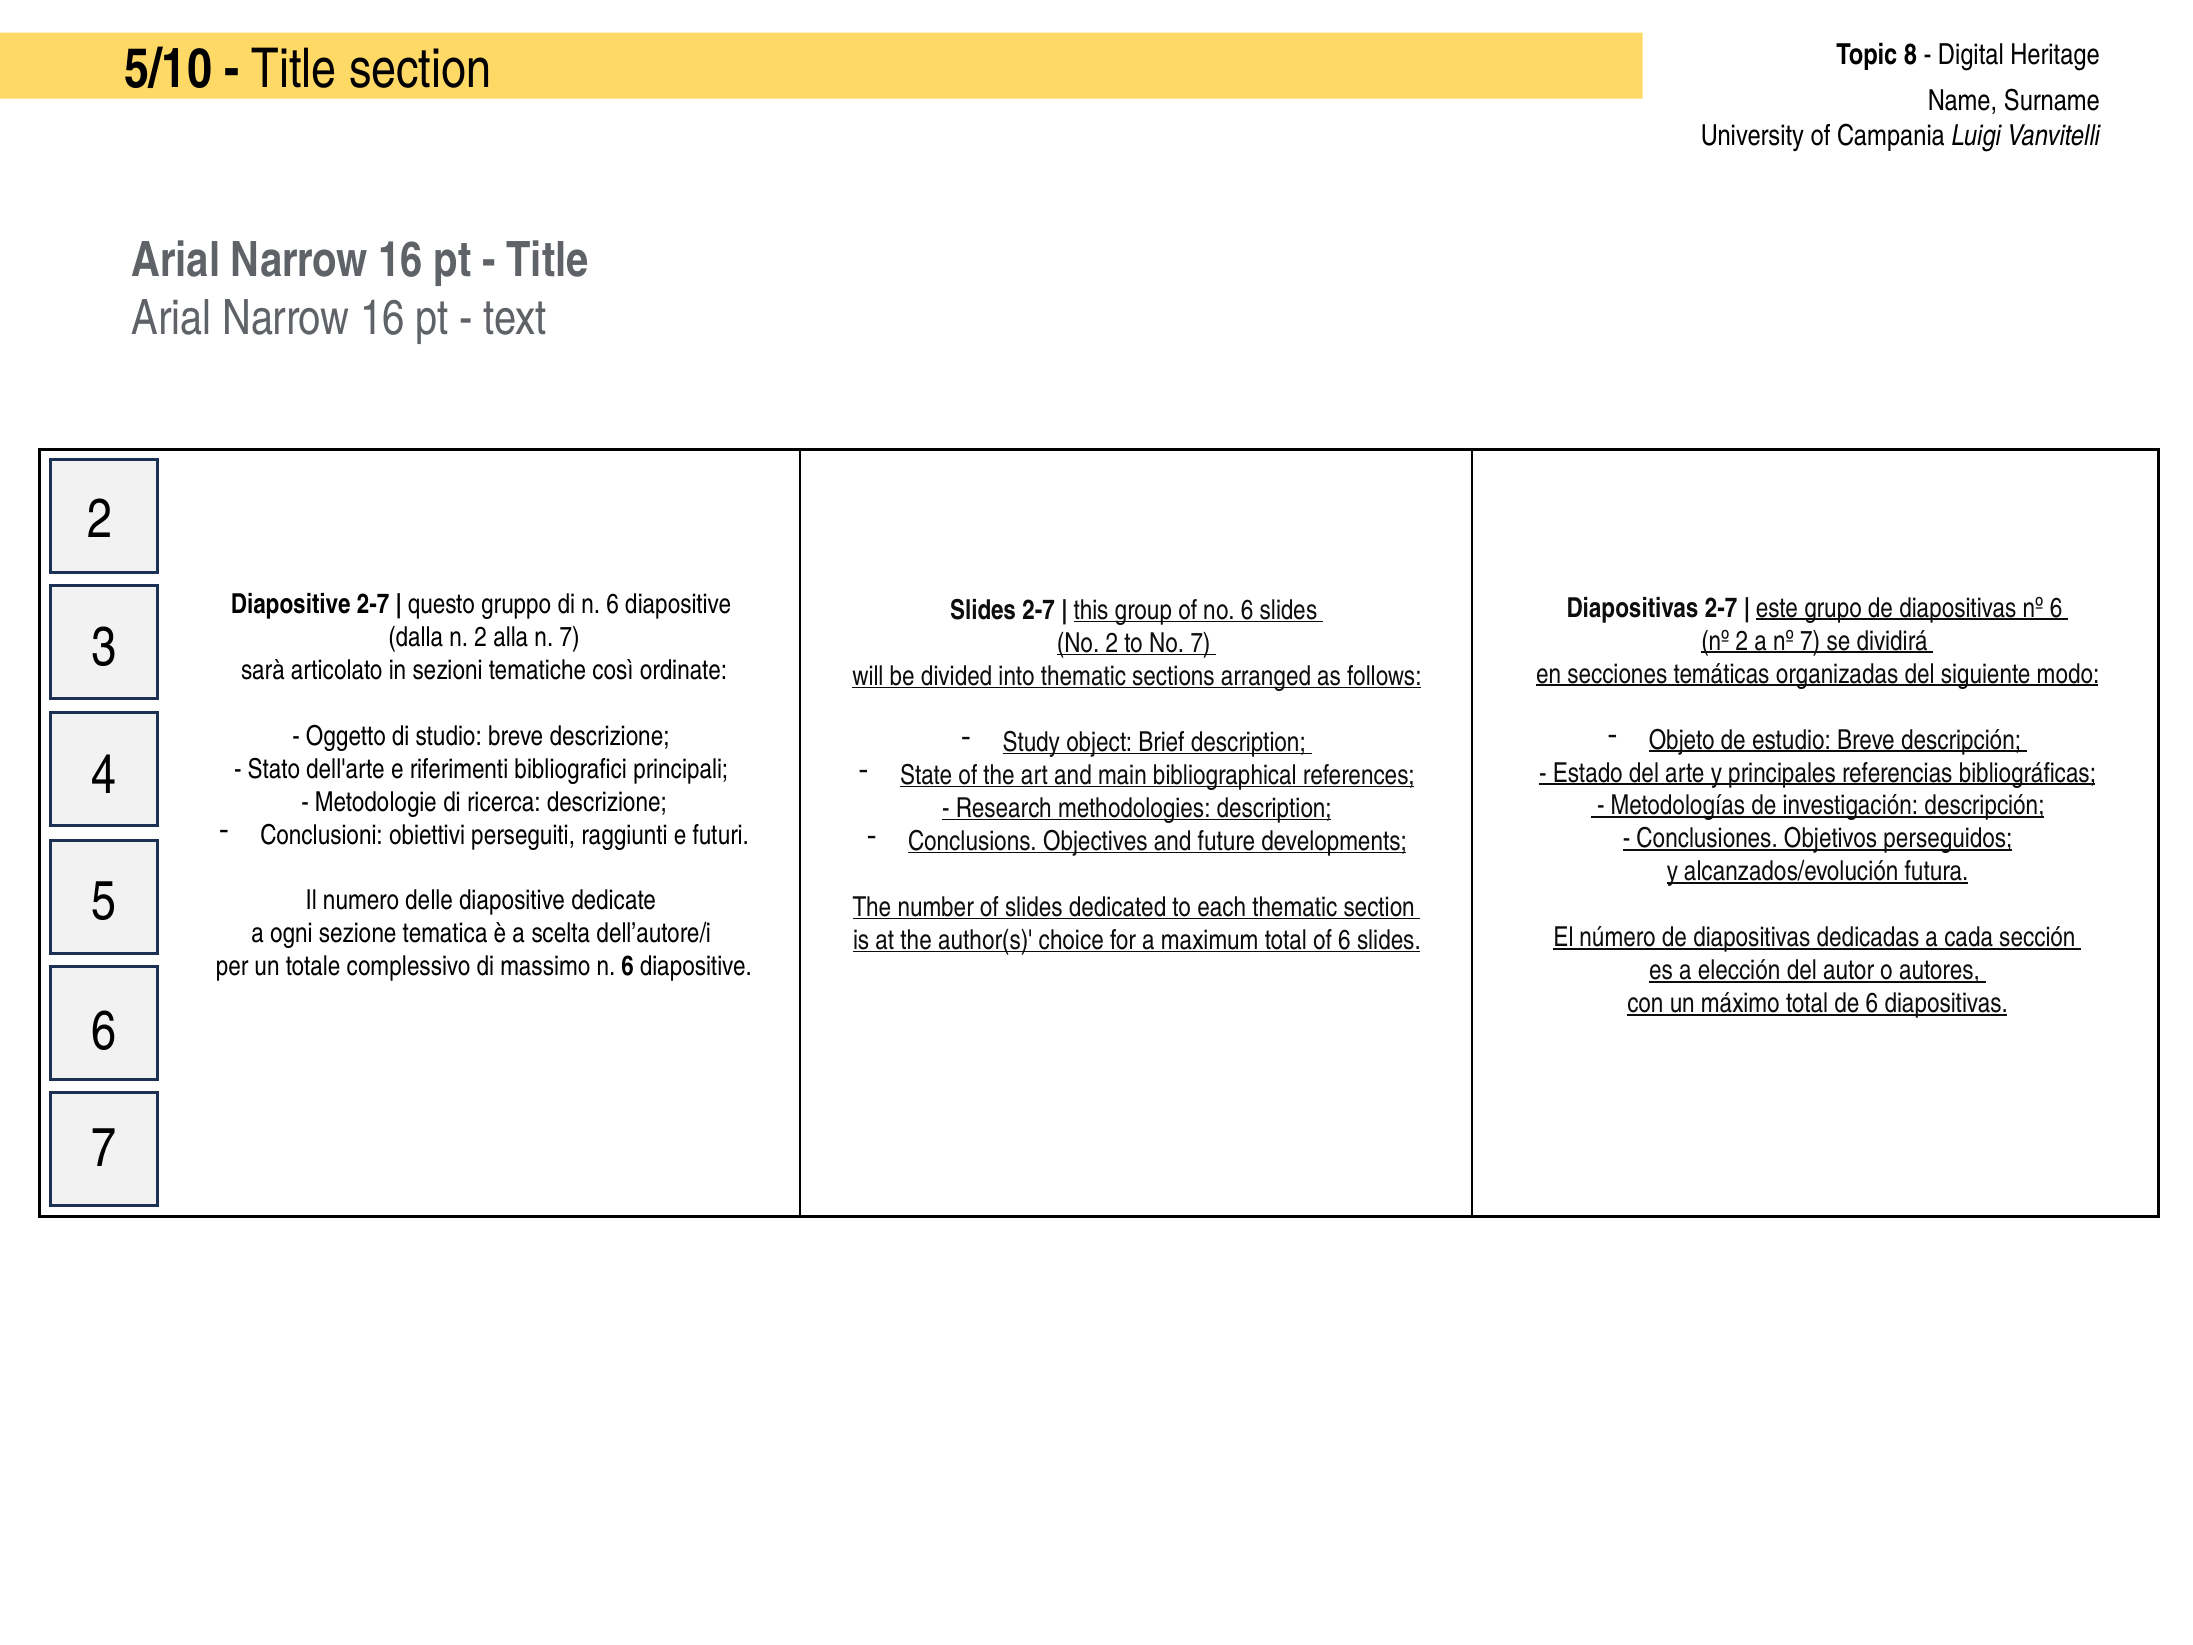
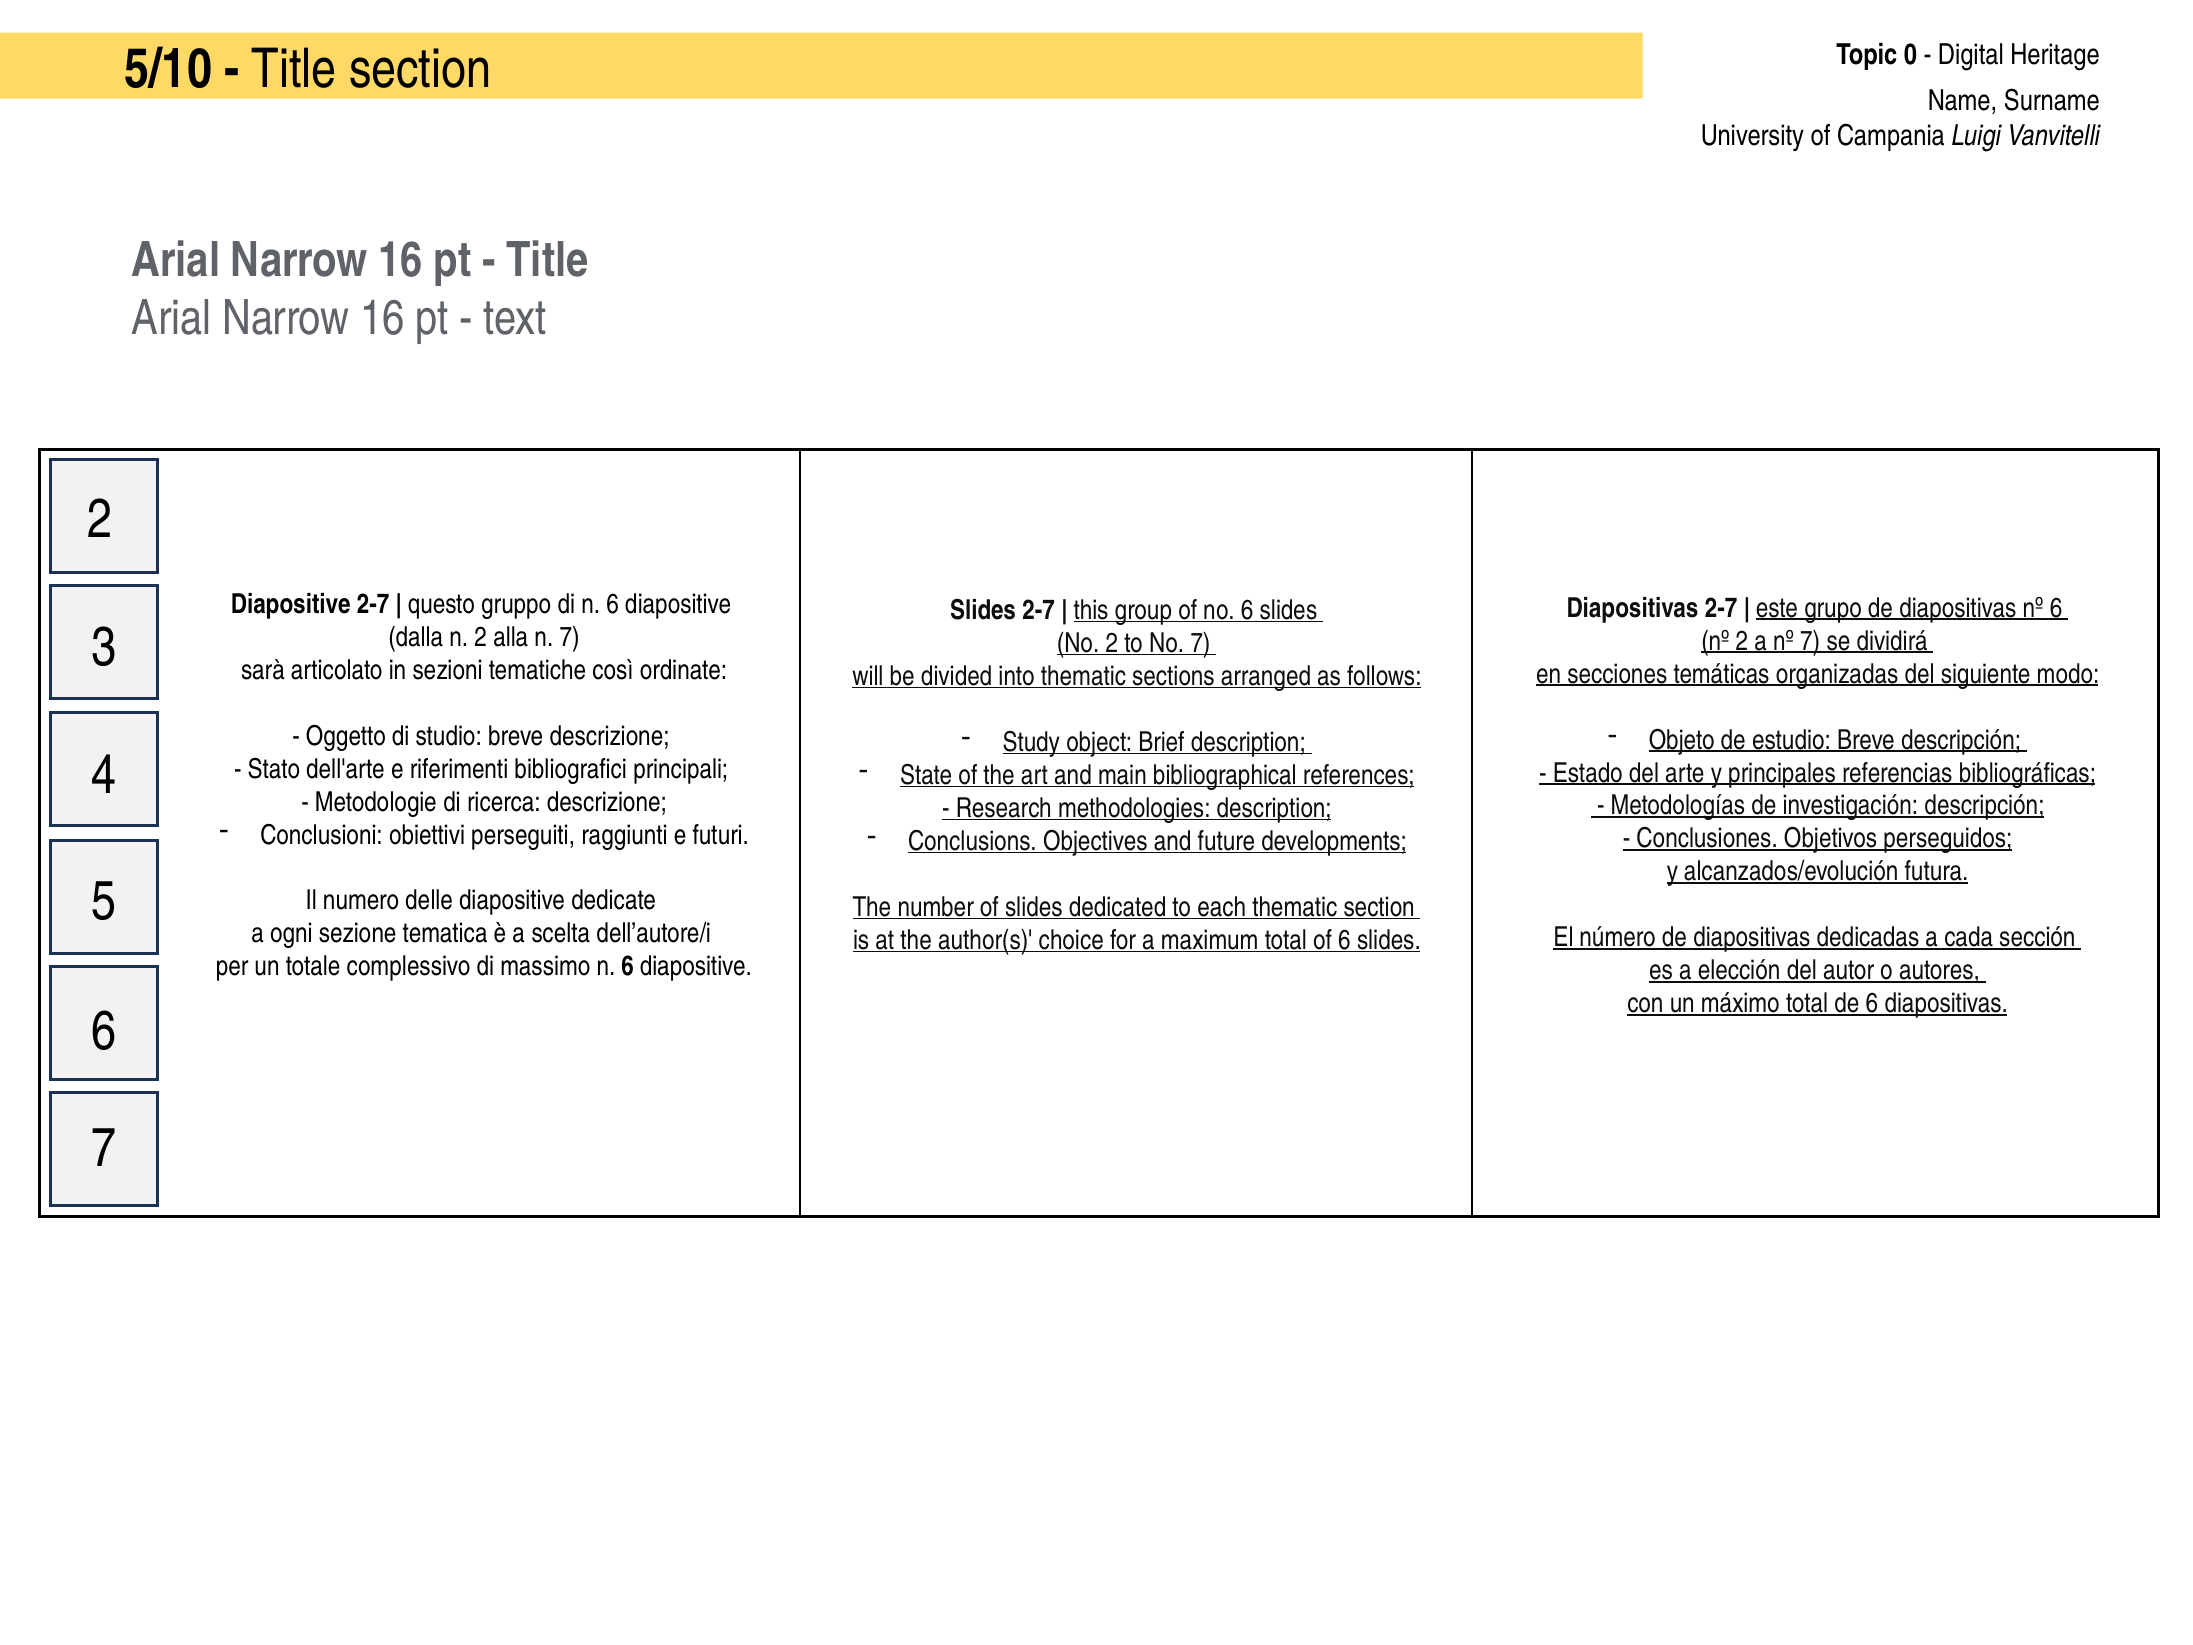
8: 8 -> 0
